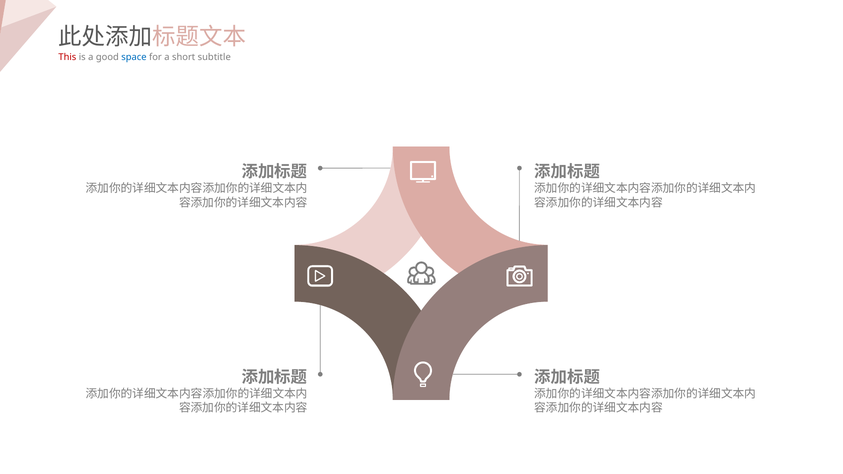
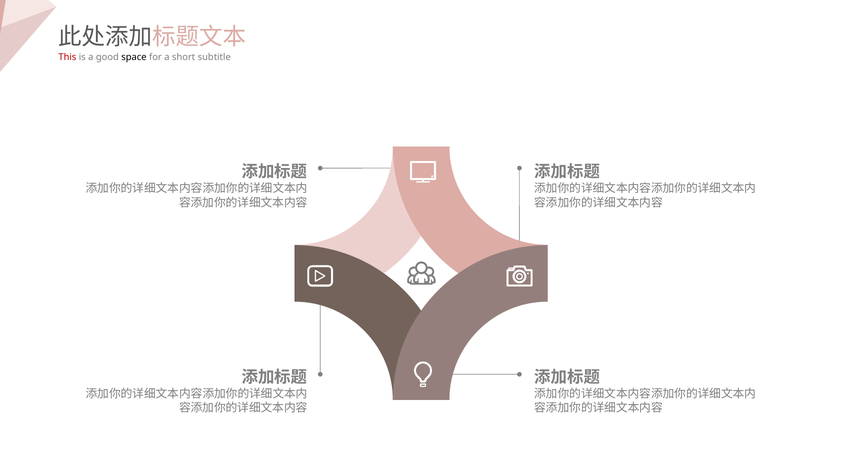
space colour: blue -> black
